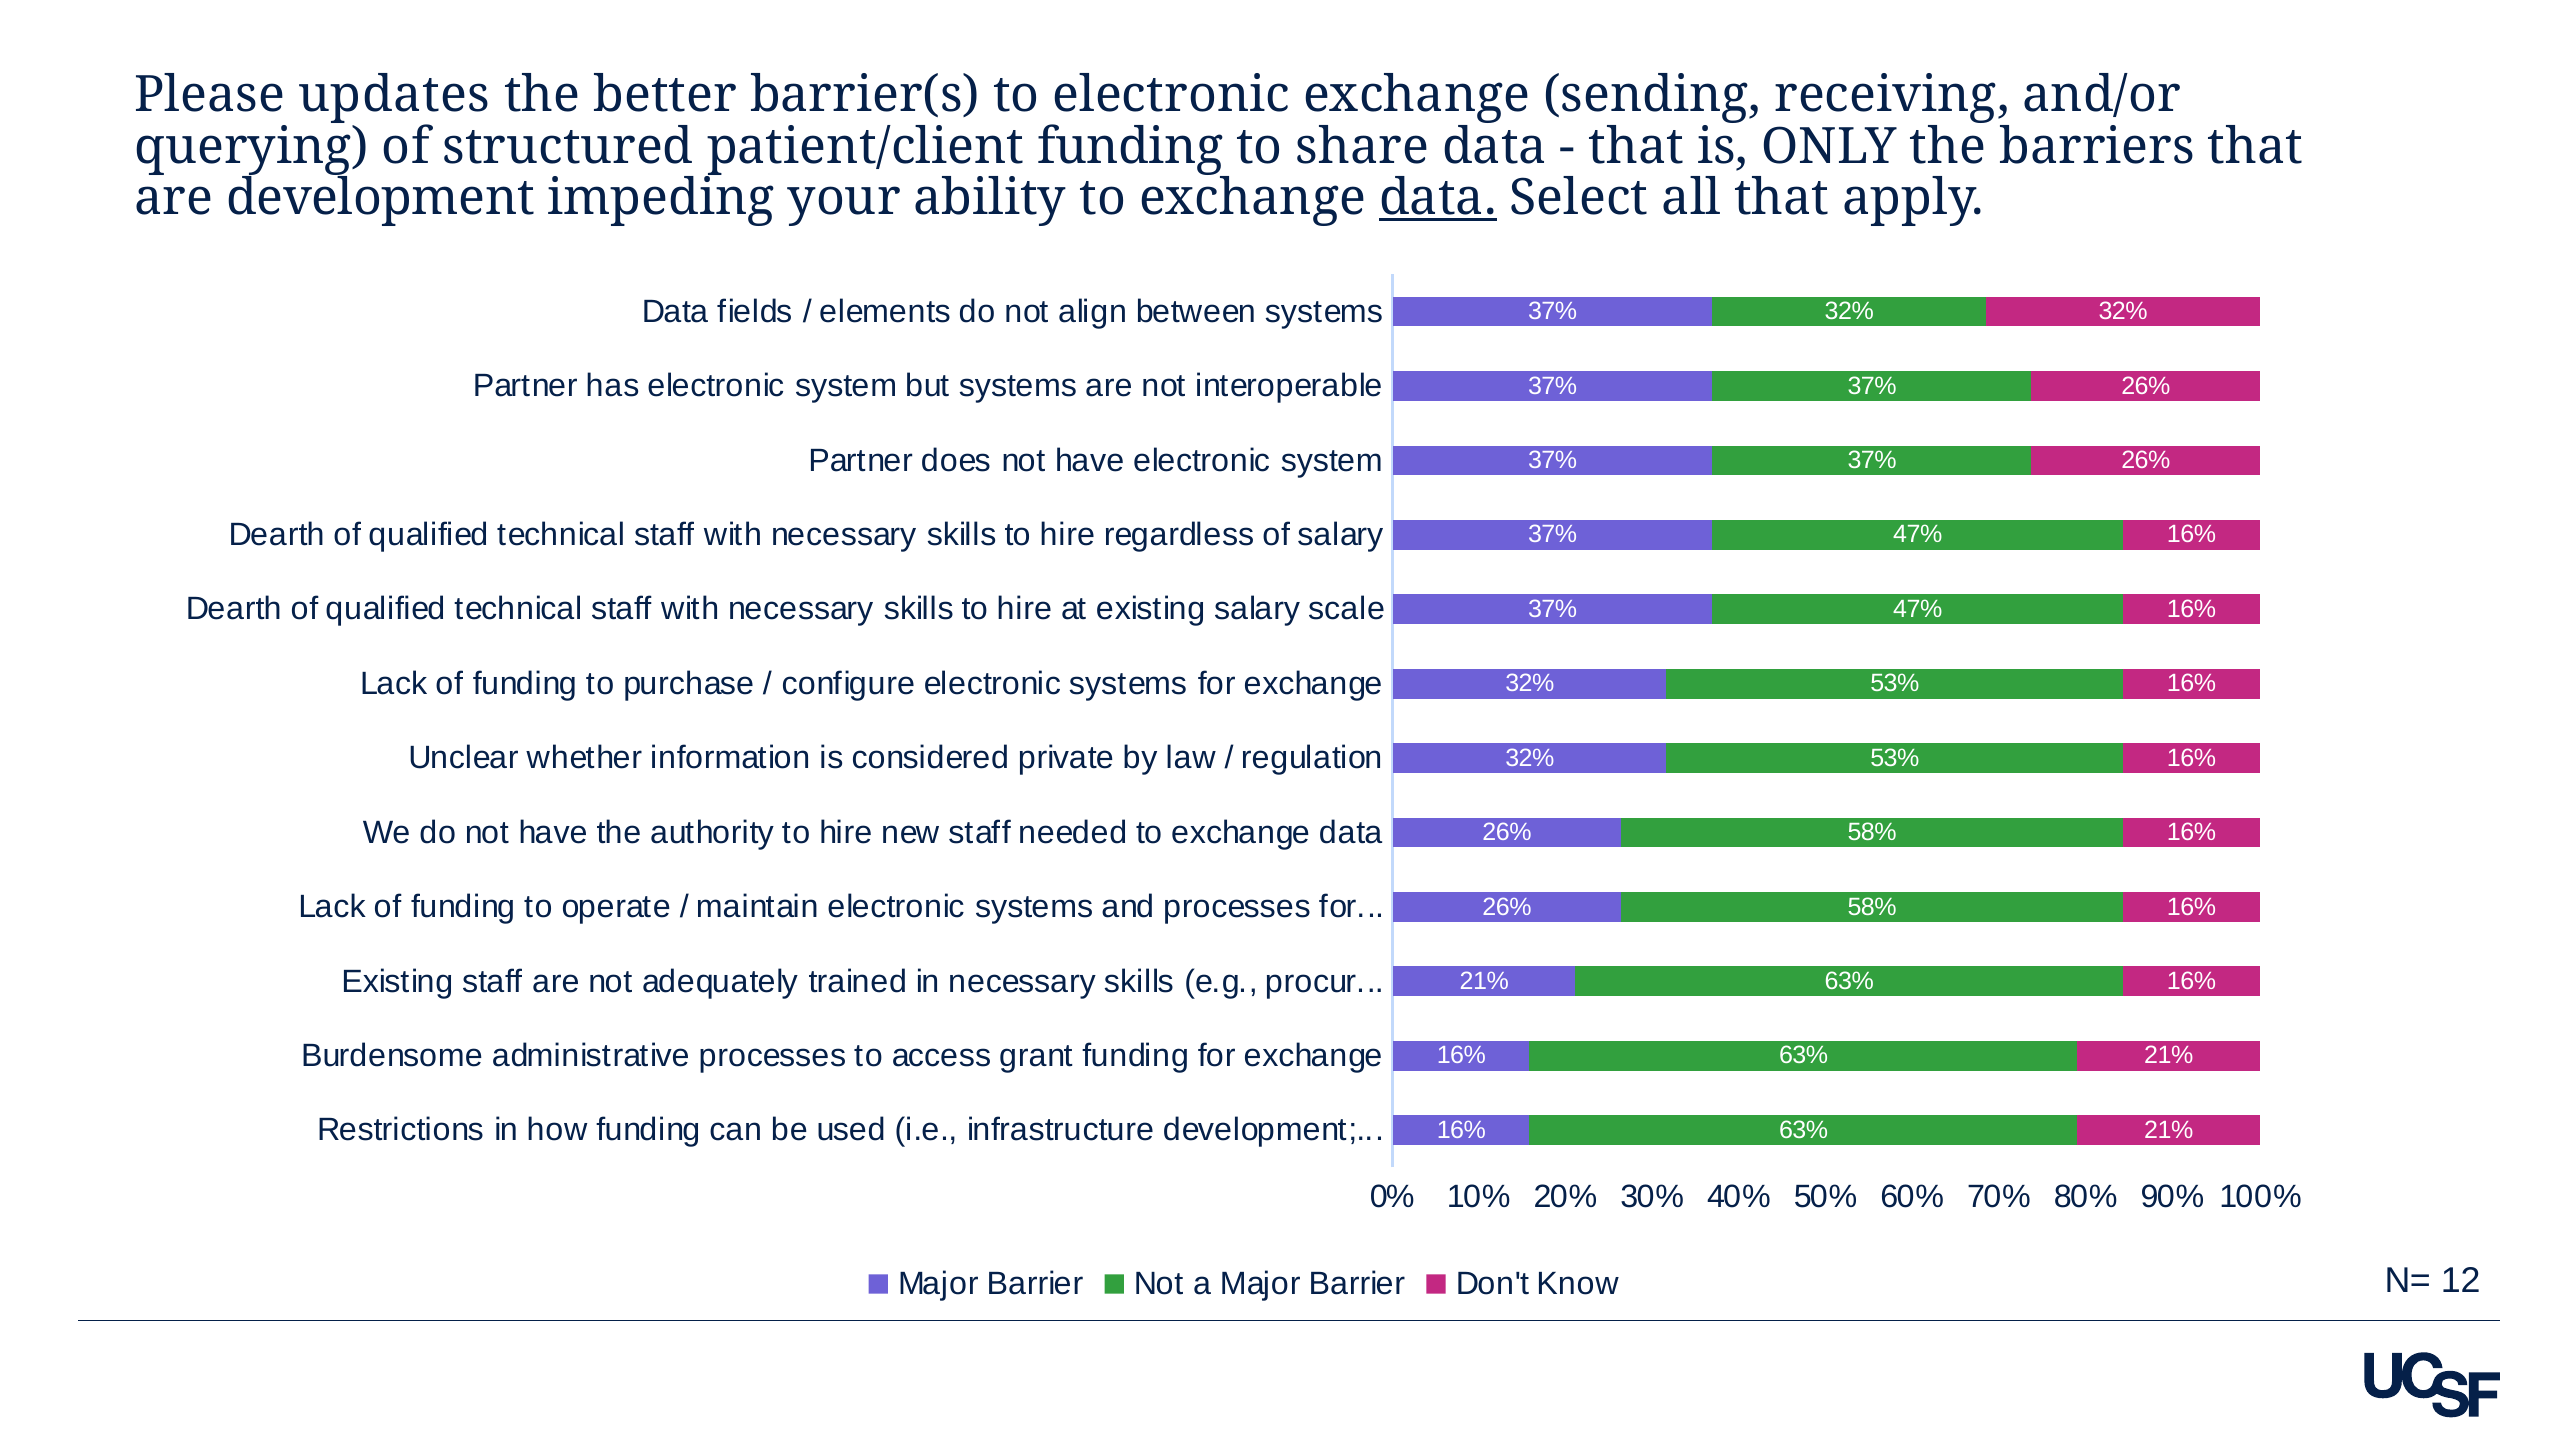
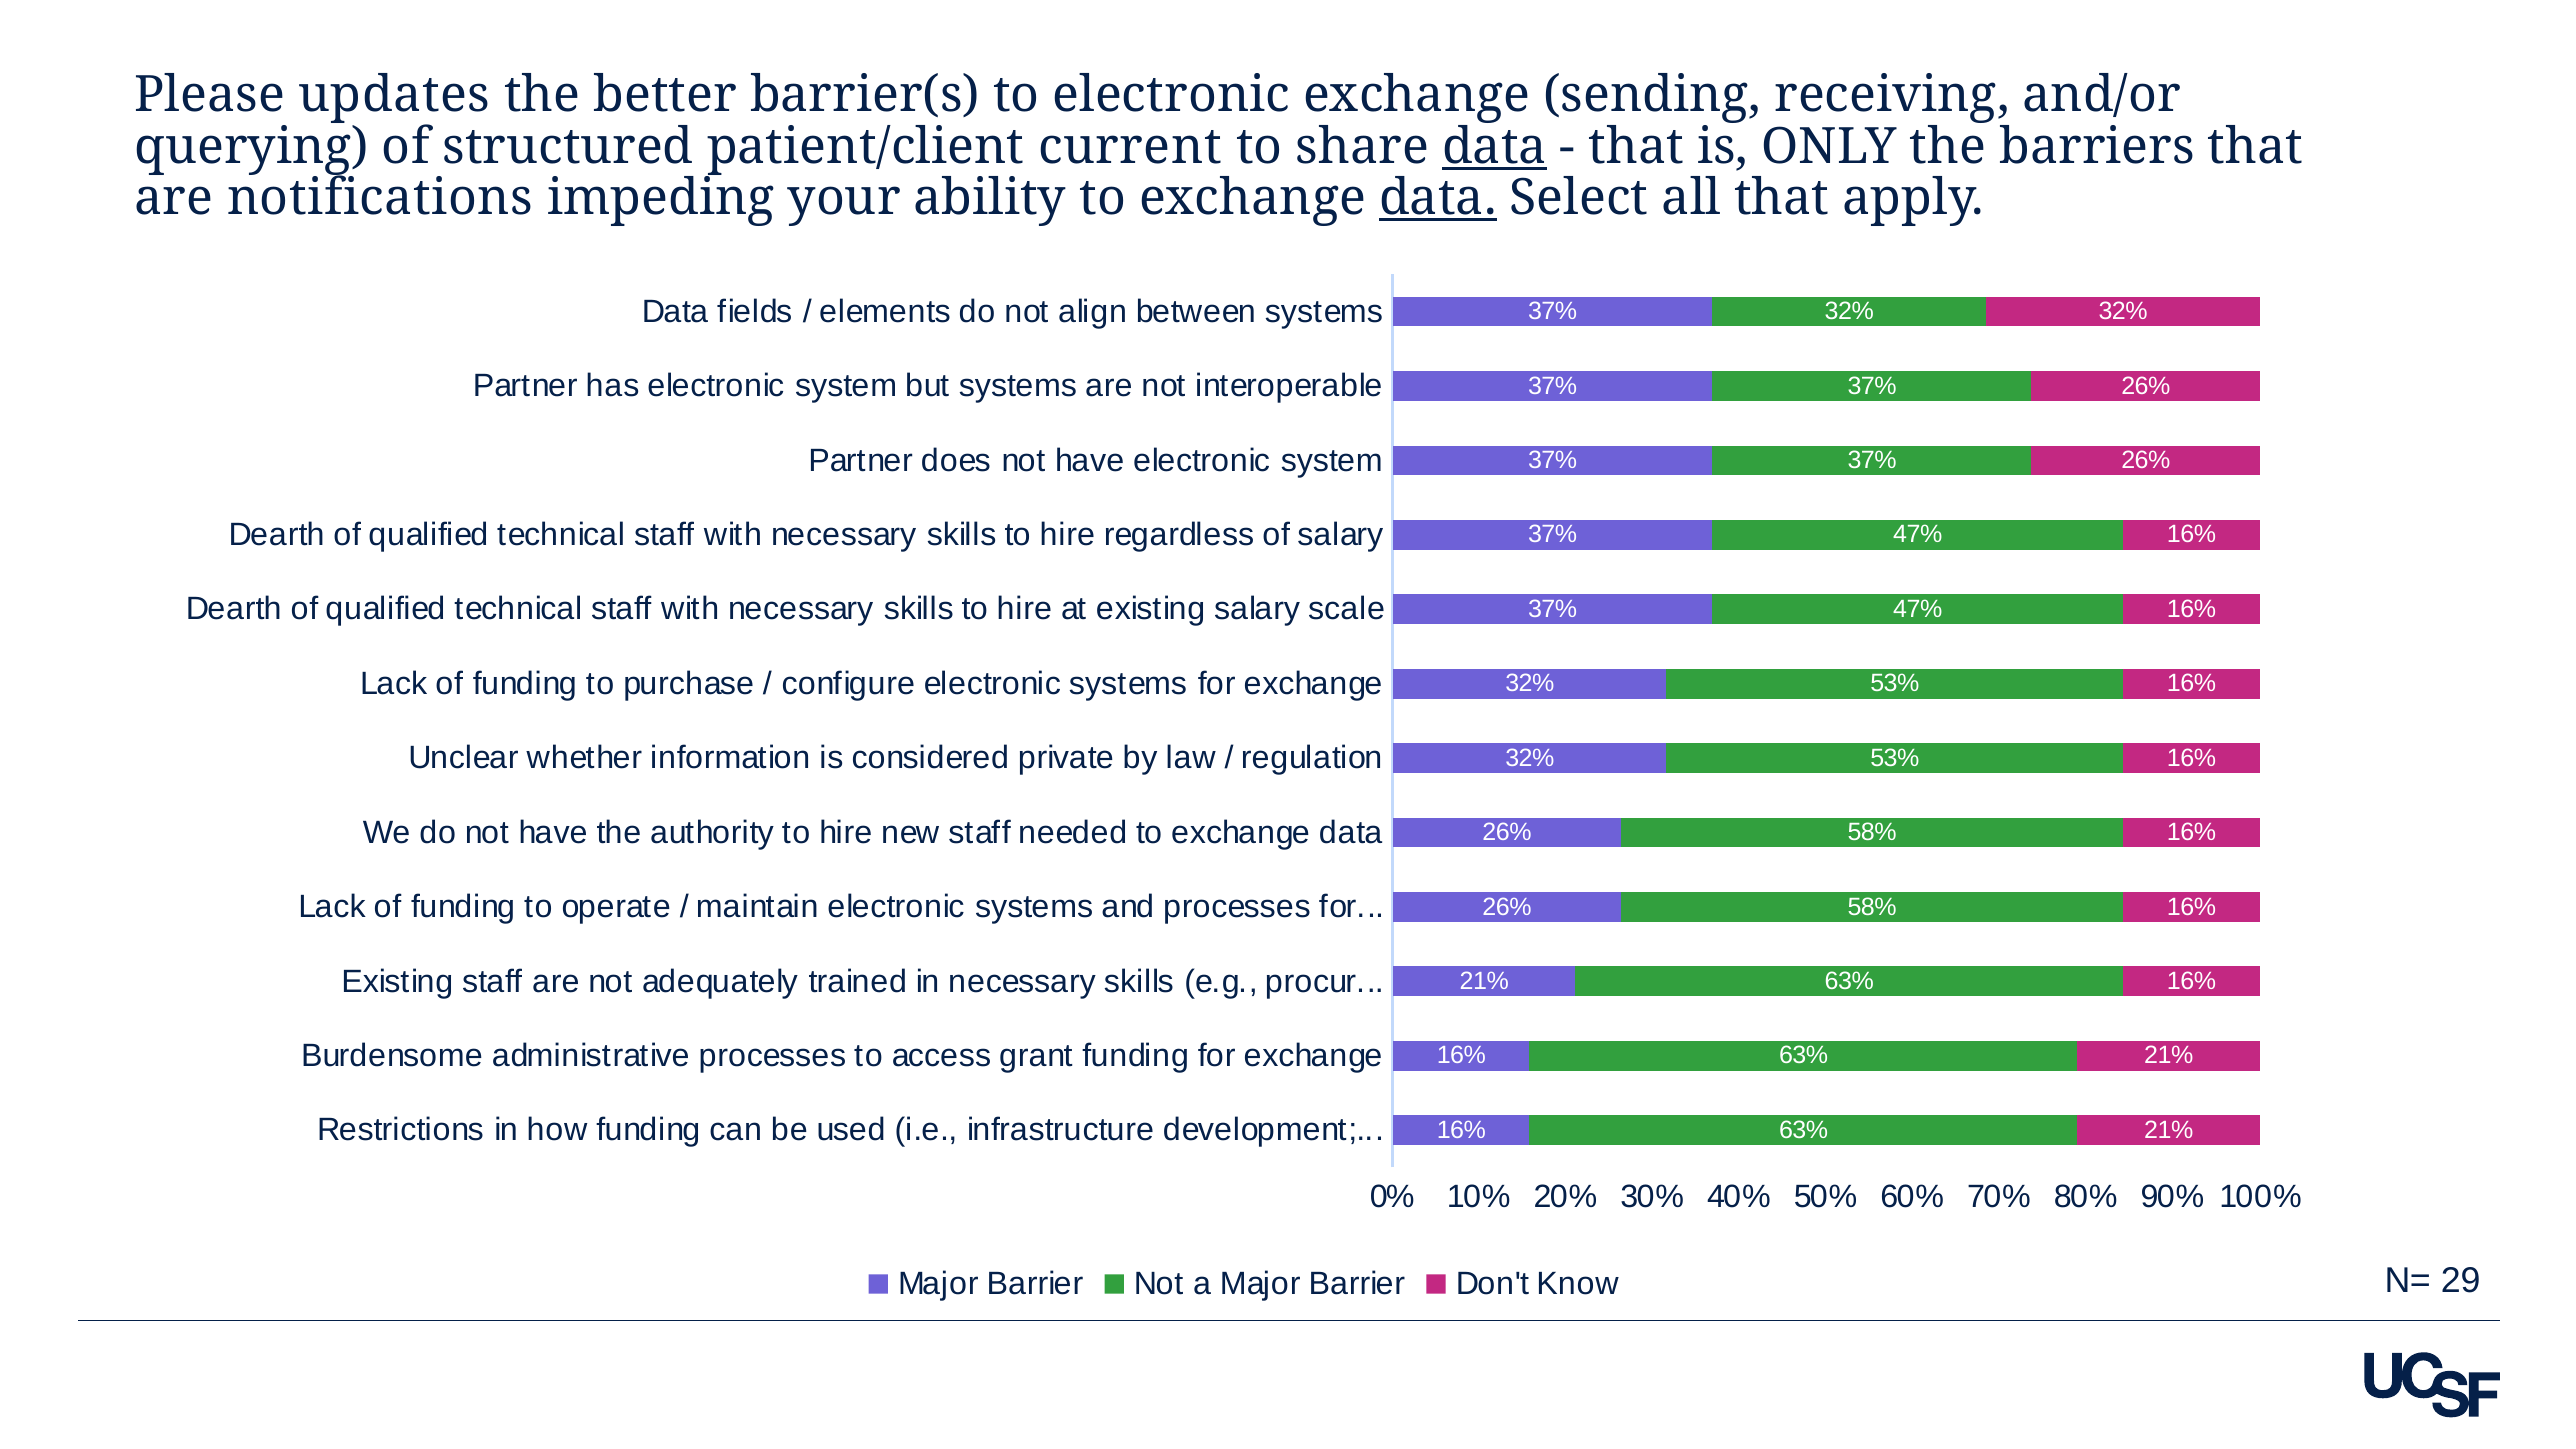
patient/client funding: funding -> current
data at (1495, 147) underline: none -> present
are development: development -> notifications
12: 12 -> 29
